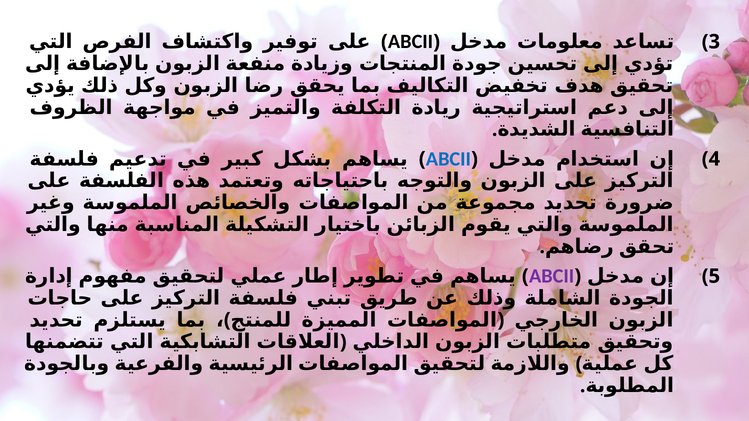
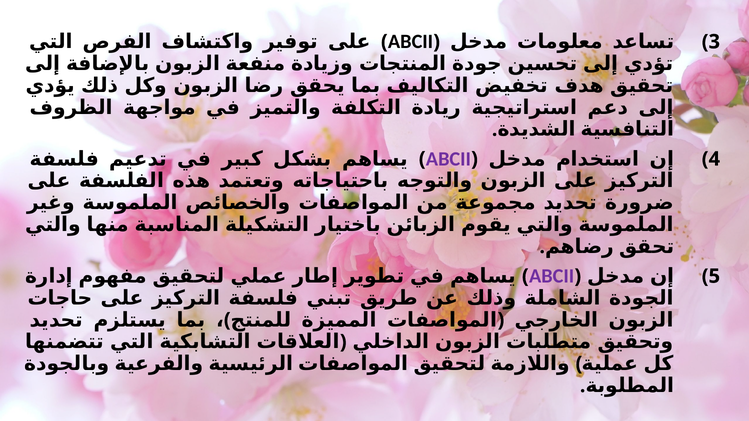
ABCII at (448, 159) colour: blue -> purple
